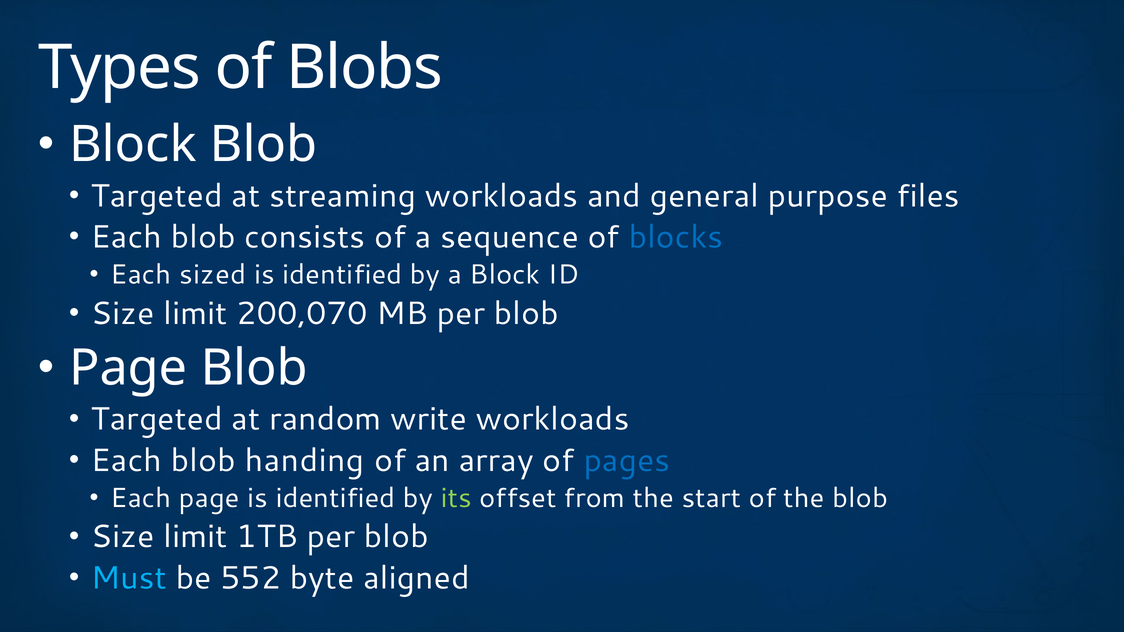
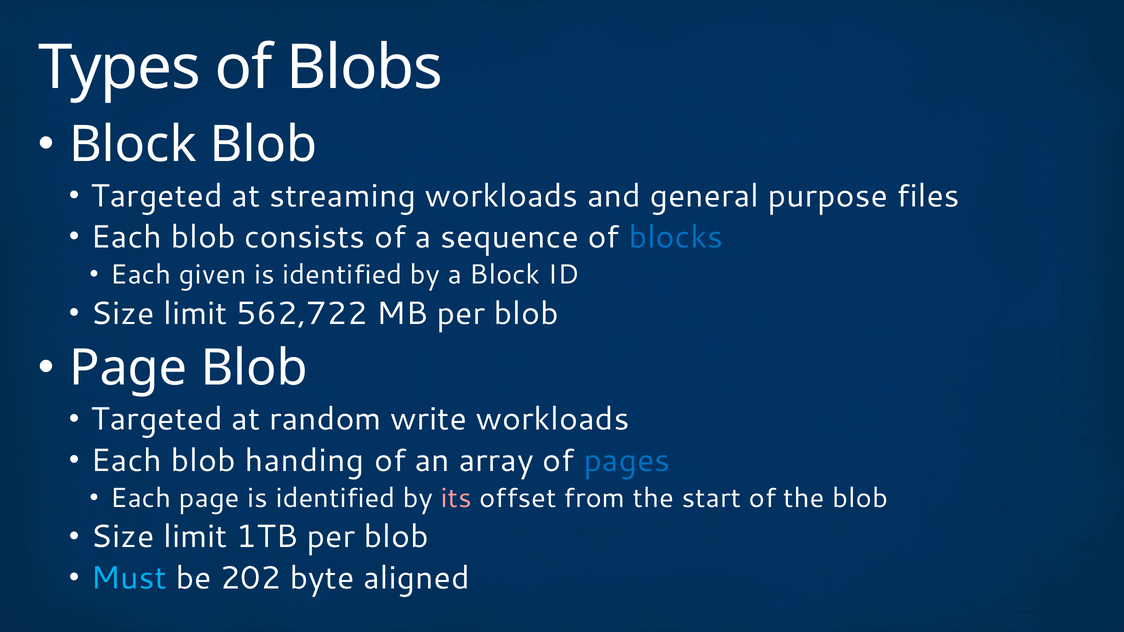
sized: sized -> given
200,070: 200,070 -> 562,722
its colour: light green -> pink
552: 552 -> 202
